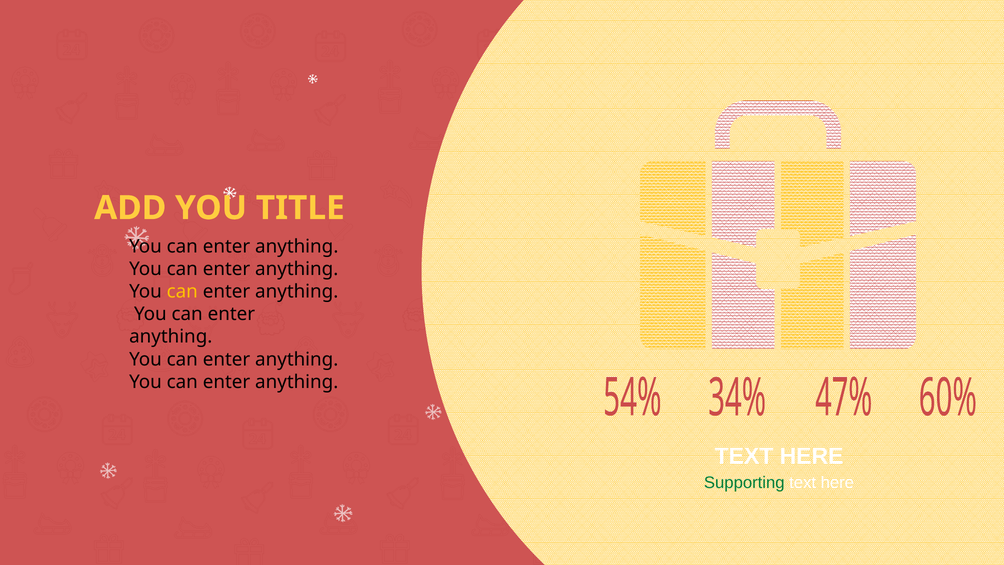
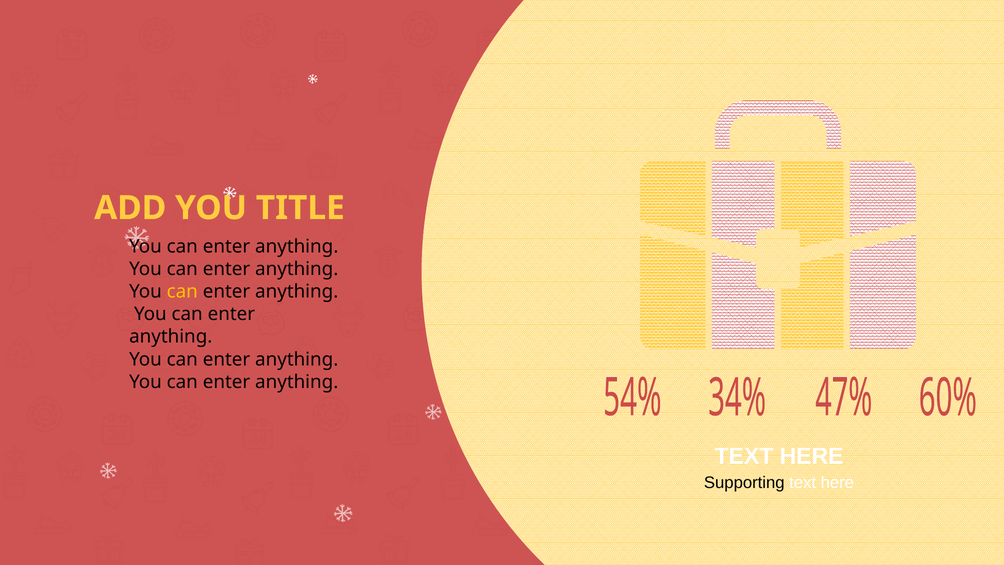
Supporting colour: green -> black
